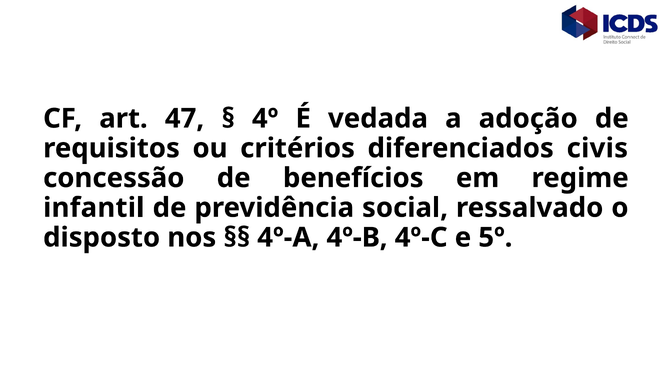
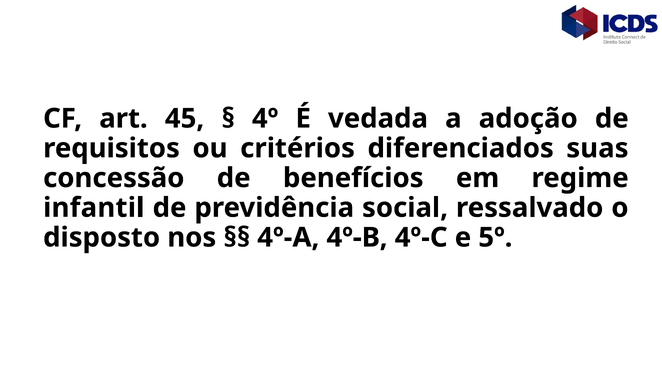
47: 47 -> 45
civis: civis -> suas
